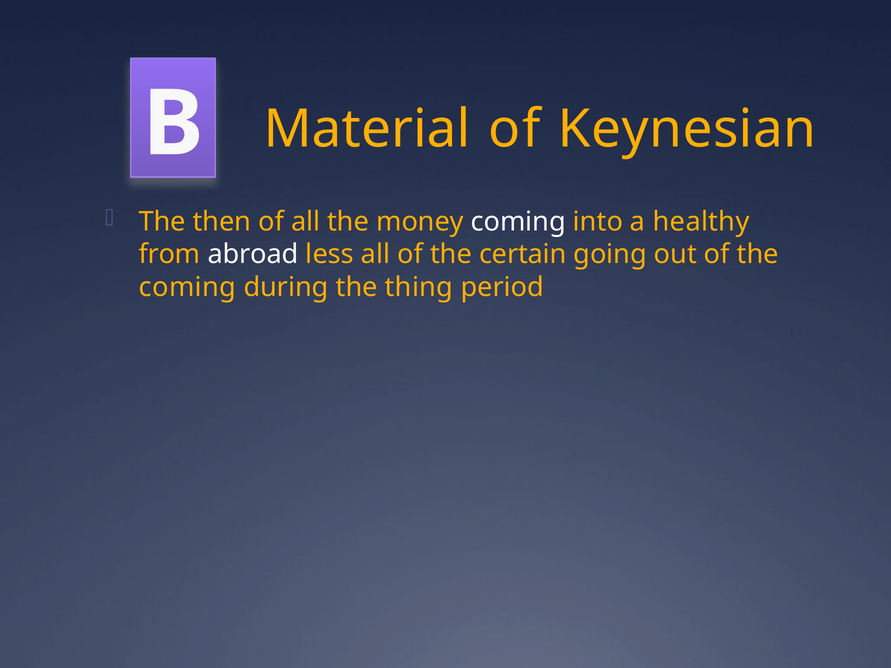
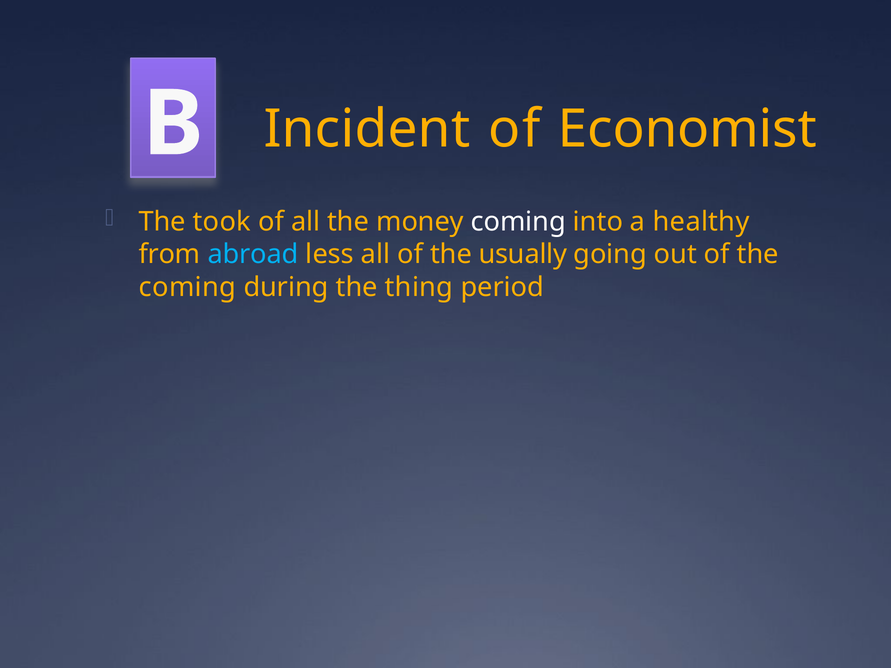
Material: Material -> Incident
Keynesian: Keynesian -> Economist
then: then -> took
abroad colour: white -> light blue
certain: certain -> usually
